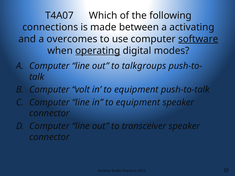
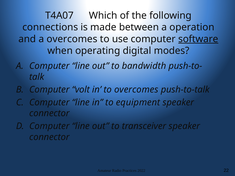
activating: activating -> operation
operating underline: present -> none
talkgroups: talkgroups -> bandwidth
equipment at (136, 90): equipment -> overcomes
